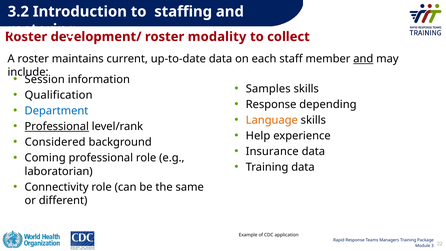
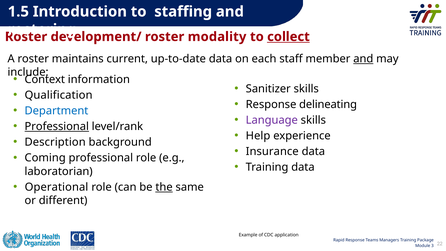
3.2: 3.2 -> 1.5
collect underline: none -> present
Session: Session -> Context
Samples: Samples -> Sanitizer
depending: depending -> delineating
Language colour: orange -> purple
Considered: Considered -> Description
Connectivity: Connectivity -> Operational
the underline: none -> present
